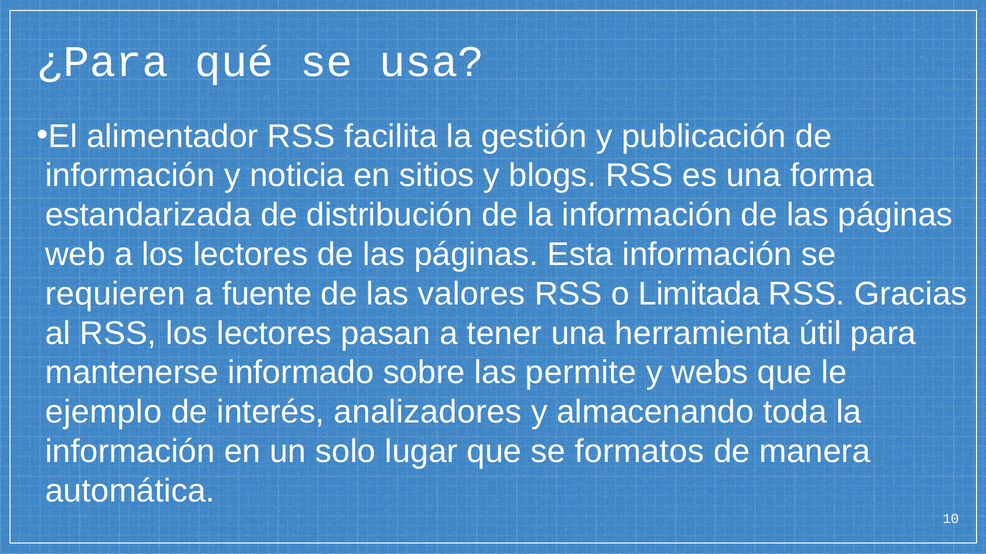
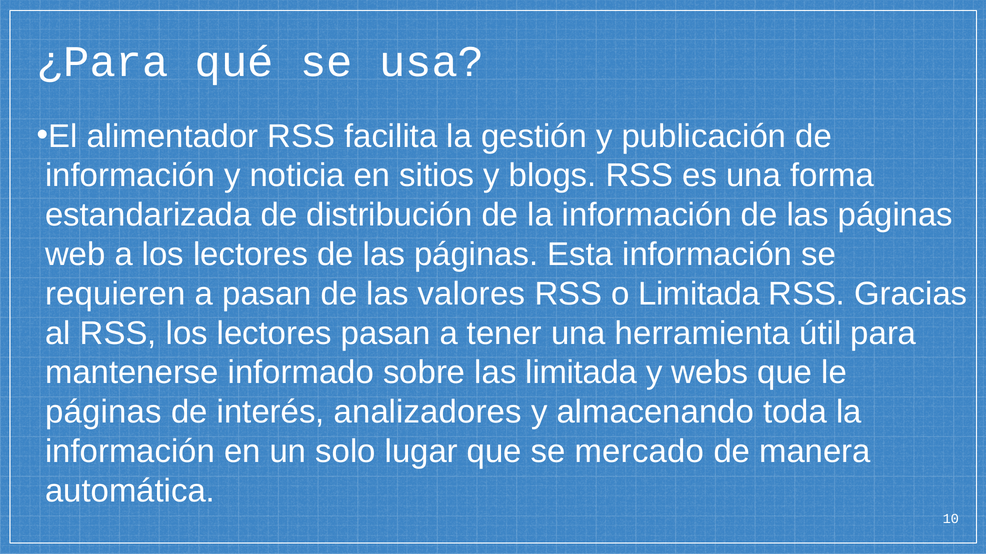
a fuente: fuente -> pasan
las permite: permite -> limitada
ejemplo at (104, 412): ejemplo -> páginas
formatos: formatos -> mercado
